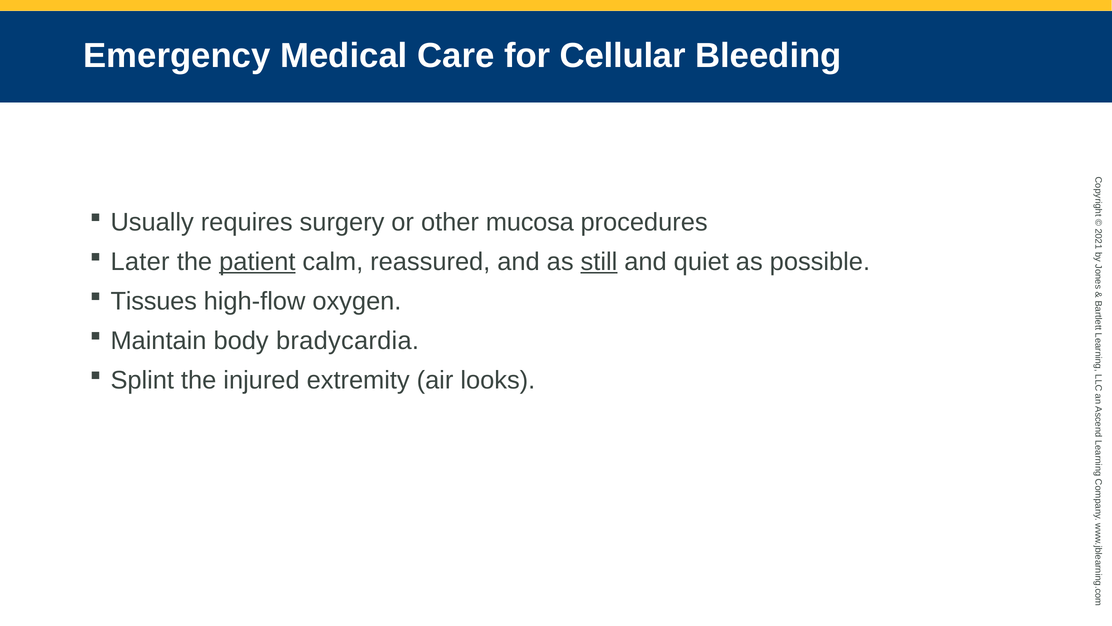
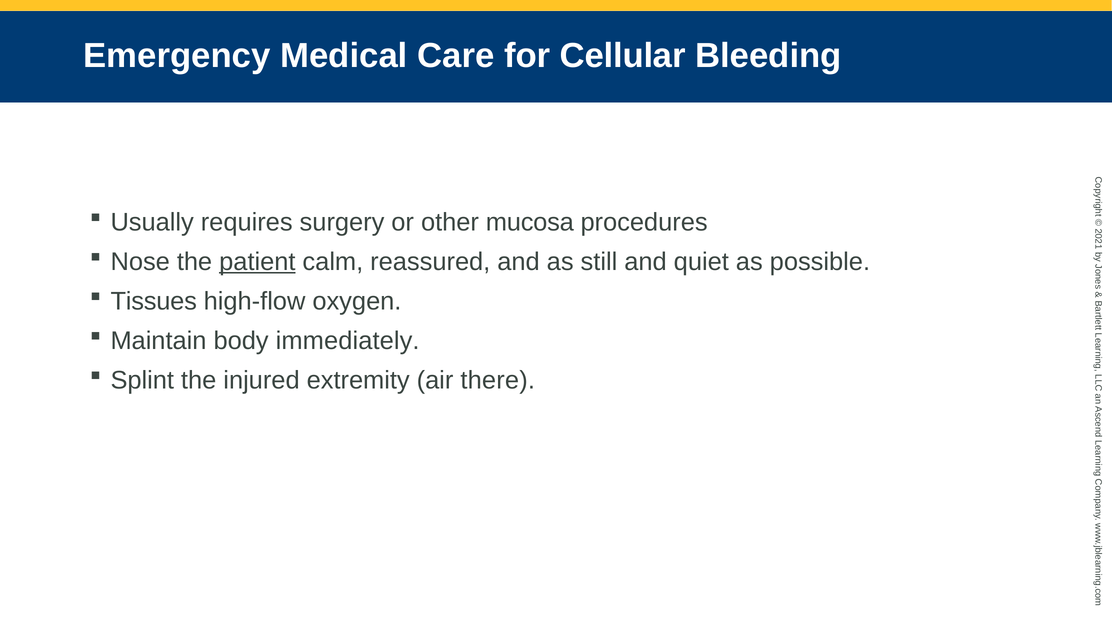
Later: Later -> Nose
still underline: present -> none
bradycardia: bradycardia -> immediately
looks: looks -> there
